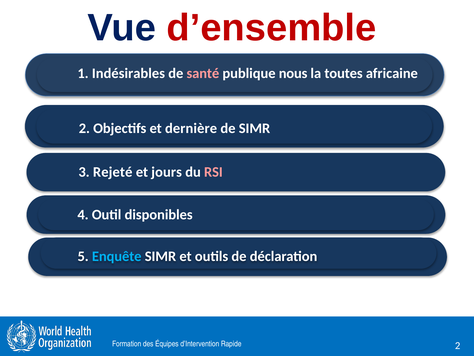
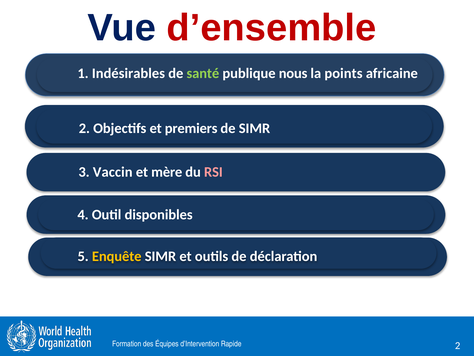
santé colour: pink -> light green
toutes: toutes -> points
dernière: dernière -> premiers
Rejeté: Rejeté -> Vaccin
jours: jours -> mère
Enquête colour: light blue -> yellow
